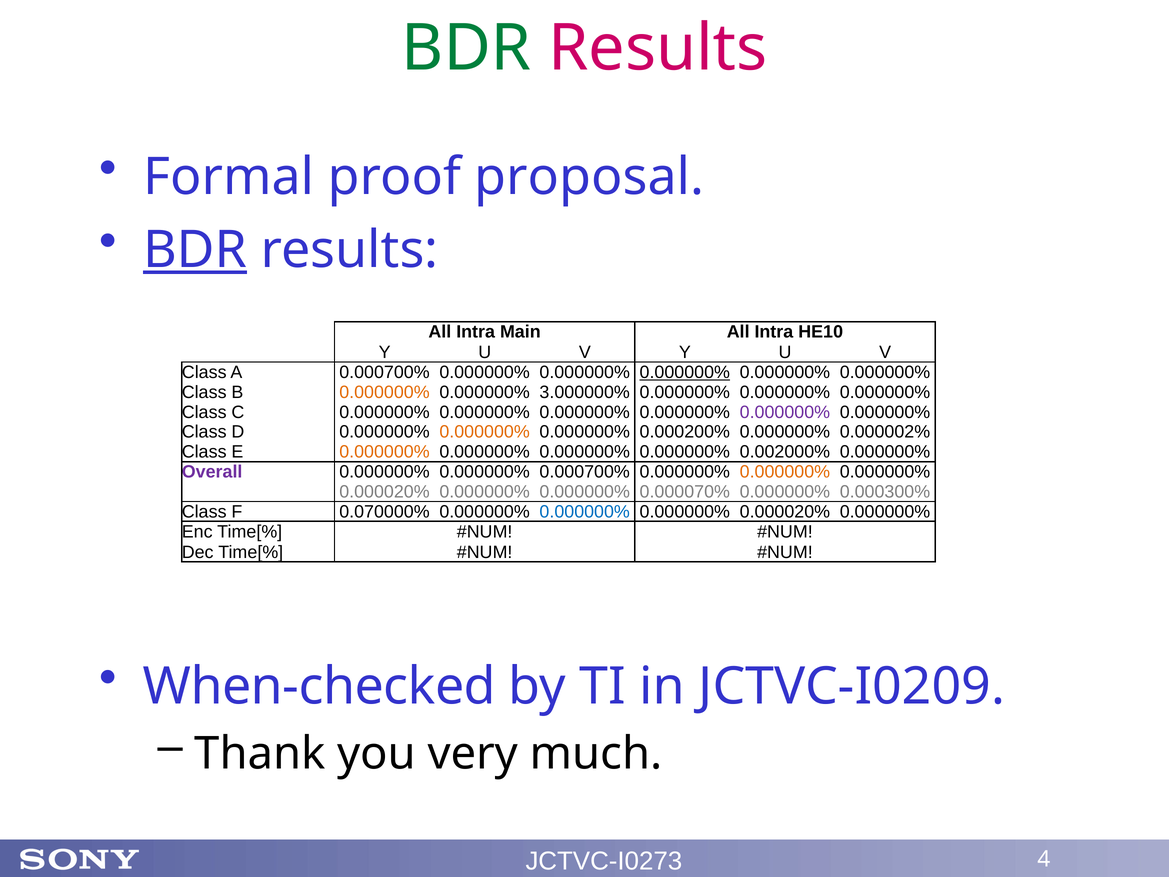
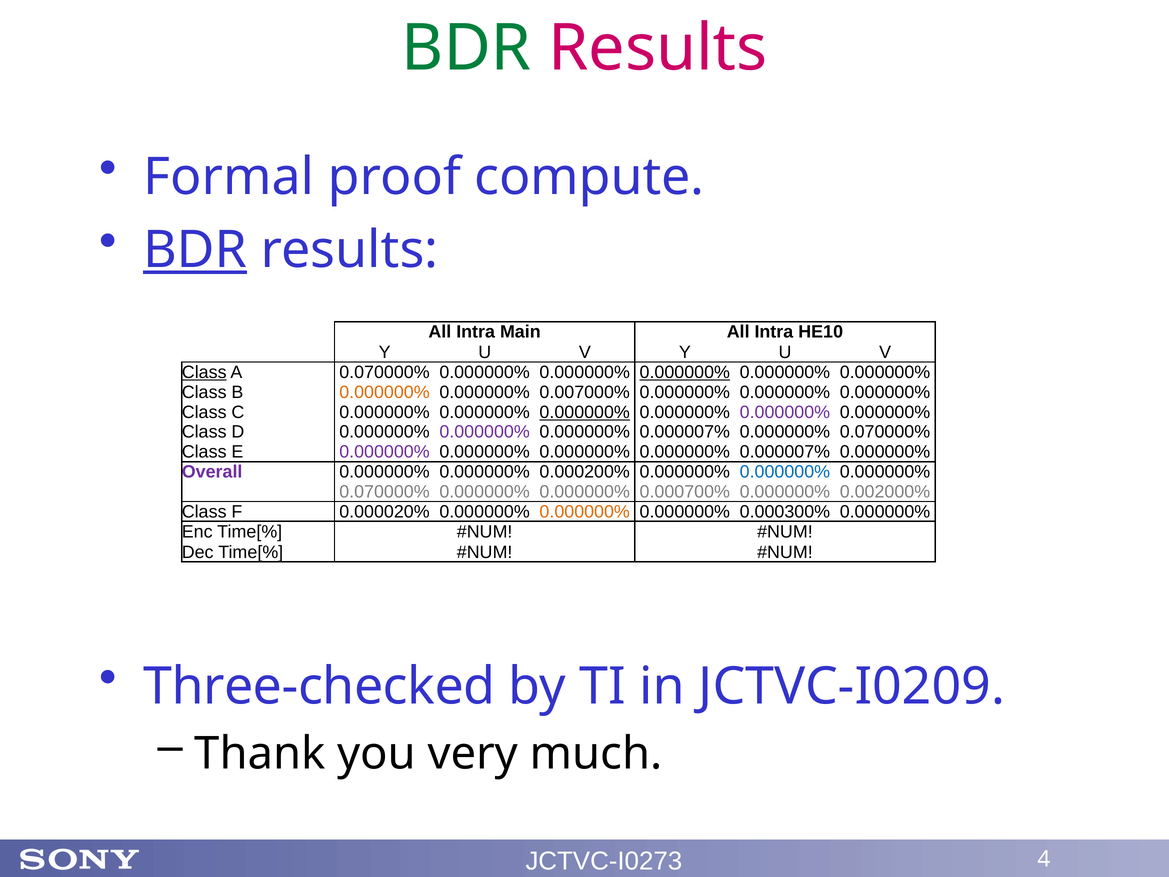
proposal: proposal -> compute
Class at (204, 372) underline: none -> present
A 0.000700%: 0.000700% -> 0.070000%
3.000000%: 3.000000% -> 0.007000%
0.000000% at (585, 412) underline: none -> present
0.000000% at (485, 432) colour: orange -> purple
0.000200% at (685, 432): 0.000200% -> 0.000007%
0.000002% at (885, 432): 0.000002% -> 0.070000%
0.000000% at (384, 452) colour: orange -> purple
0.002000% at (785, 452): 0.002000% -> 0.000007%
0.000000% 0.000700%: 0.000700% -> 0.000200%
0.000000% at (785, 472) colour: orange -> blue
0.000020% at (384, 492): 0.000020% -> 0.070000%
0.000070%: 0.000070% -> 0.000700%
0.000300%: 0.000300% -> 0.002000%
0.070000%: 0.070000% -> 0.000020%
0.000000% at (585, 512) colour: blue -> orange
0.000020% at (785, 512): 0.000020% -> 0.000300%
When-checked: When-checked -> Three-checked
